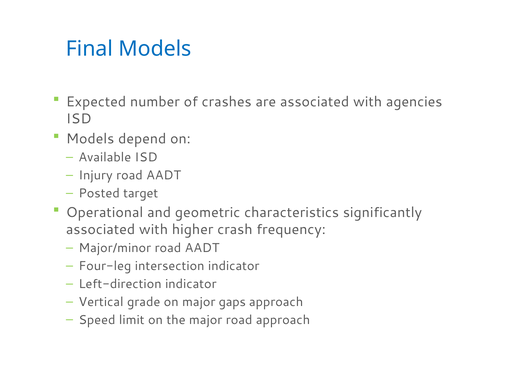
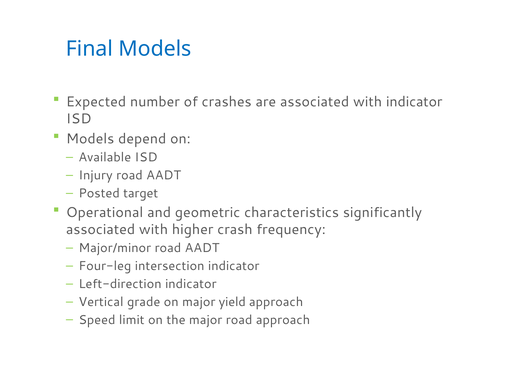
with agencies: agencies -> indicator
gaps: gaps -> yield
